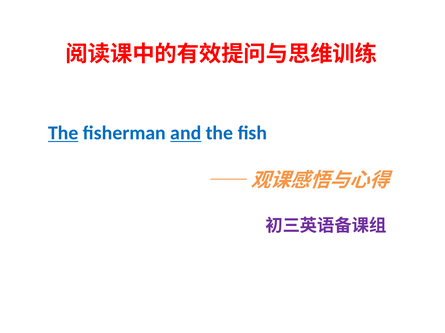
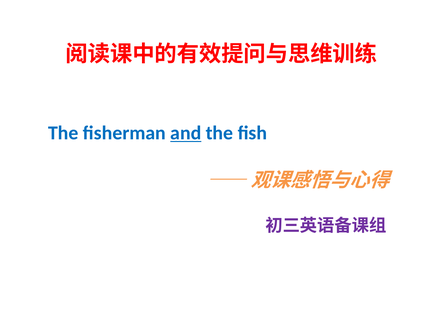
The at (63, 133) underline: present -> none
